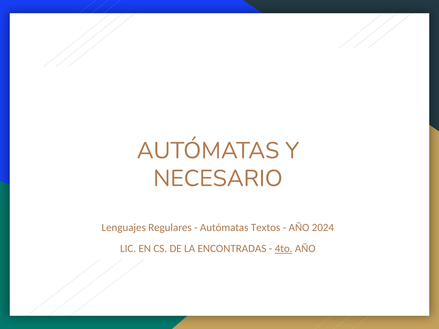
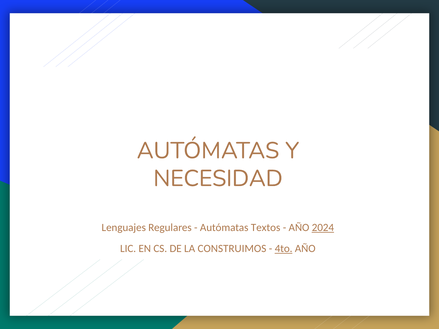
NECESARIO: NECESARIO -> NECESIDAD
2024 underline: none -> present
ENCONTRADAS: ENCONTRADAS -> CONSTRUIMOS
